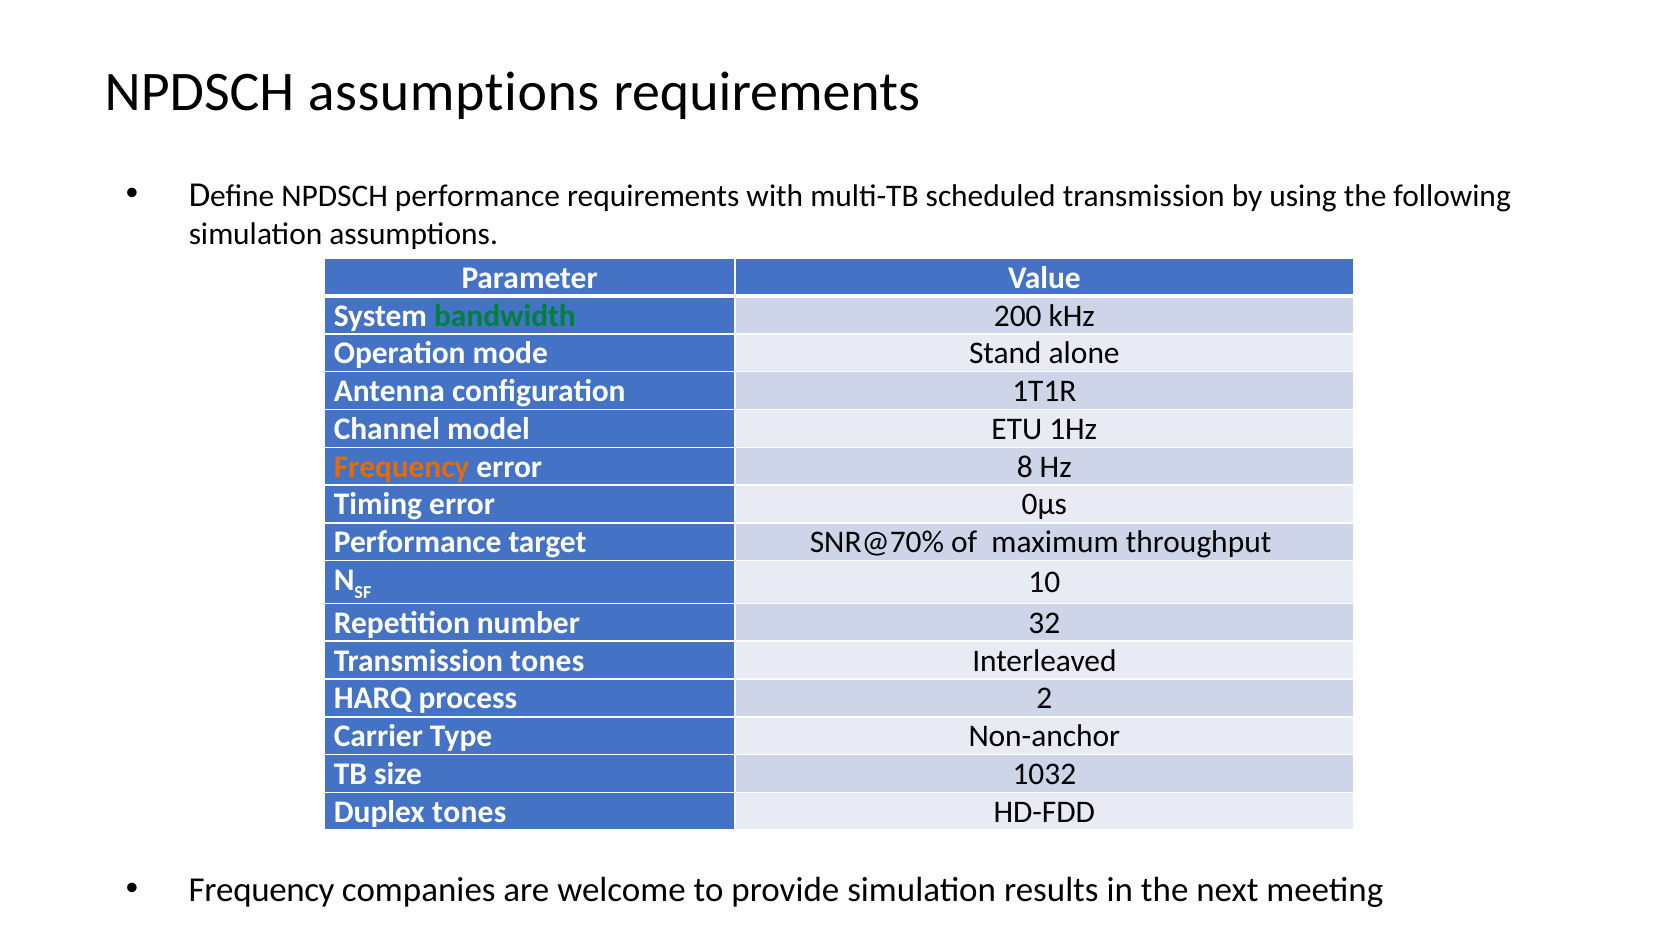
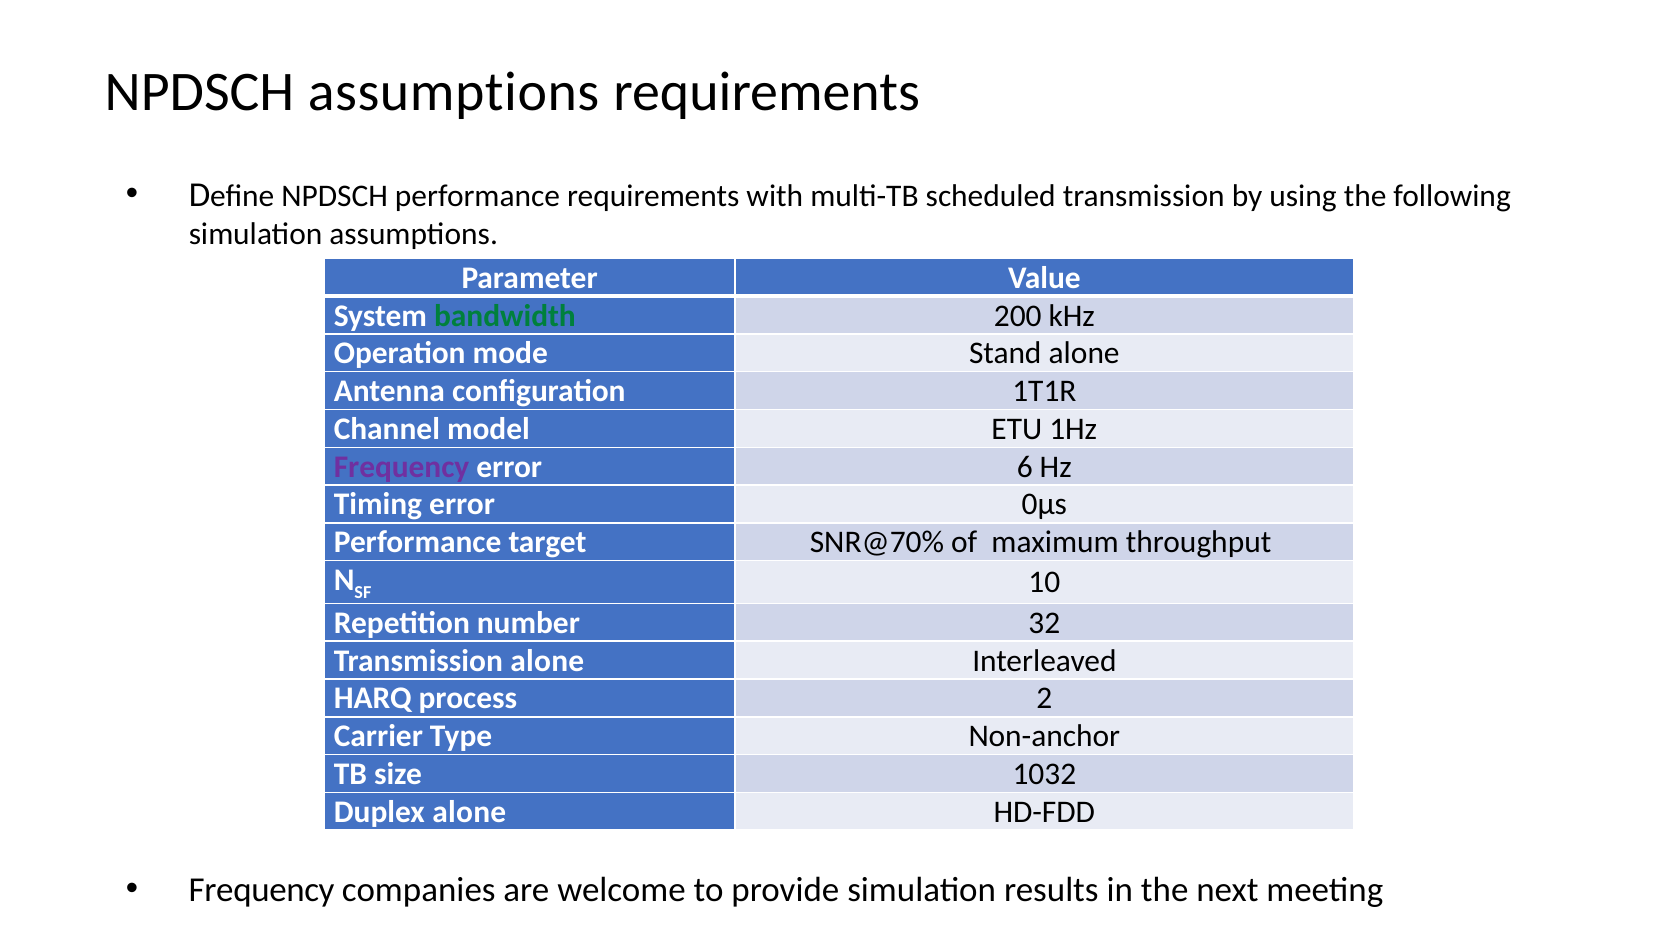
Frequency at (402, 467) colour: orange -> purple
8: 8 -> 6
Transmission tones: tones -> alone
Duplex tones: tones -> alone
